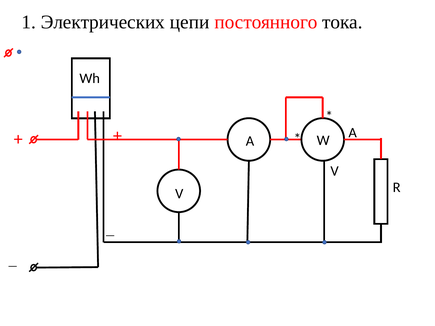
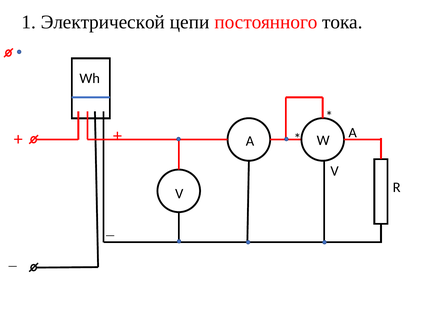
Электрических: Электрических -> Электрической
